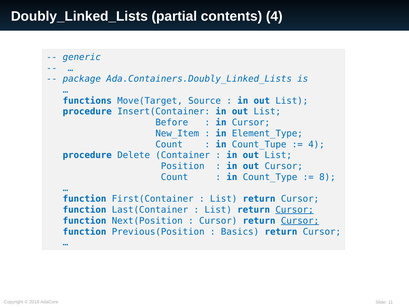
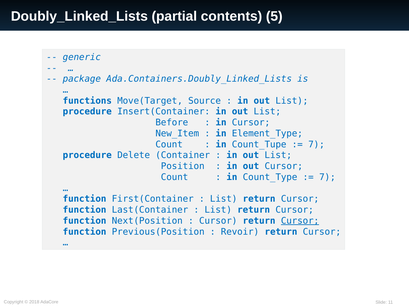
contents 4: 4 -> 5
4 at (316, 144): 4 -> 7
8 at (327, 177): 8 -> 7
Cursor at (295, 210) underline: present -> none
Basics: Basics -> Revoir
